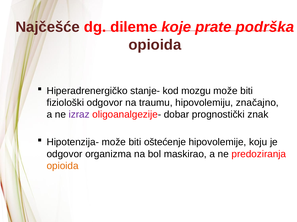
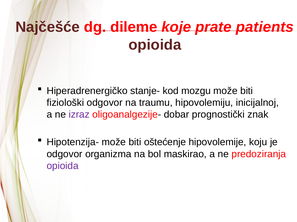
podrška: podrška -> patients
značajno: značajno -> inicijalnoj
opioida at (63, 166) colour: orange -> purple
